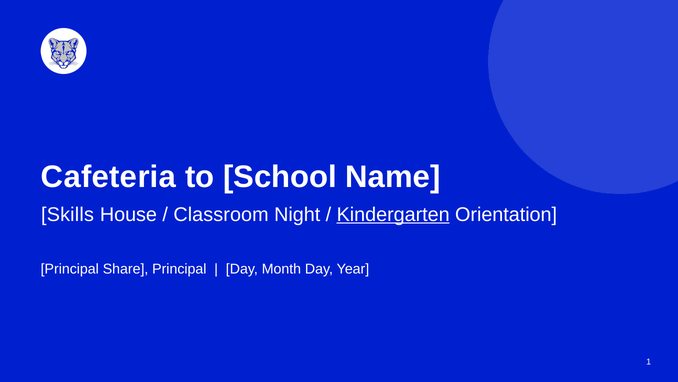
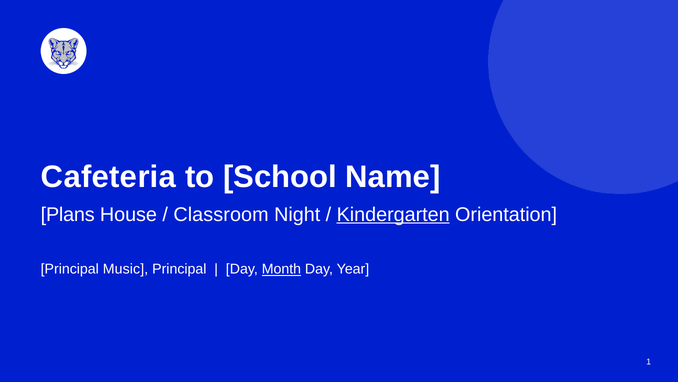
Skills: Skills -> Plans
Share: Share -> Music
Month underline: none -> present
